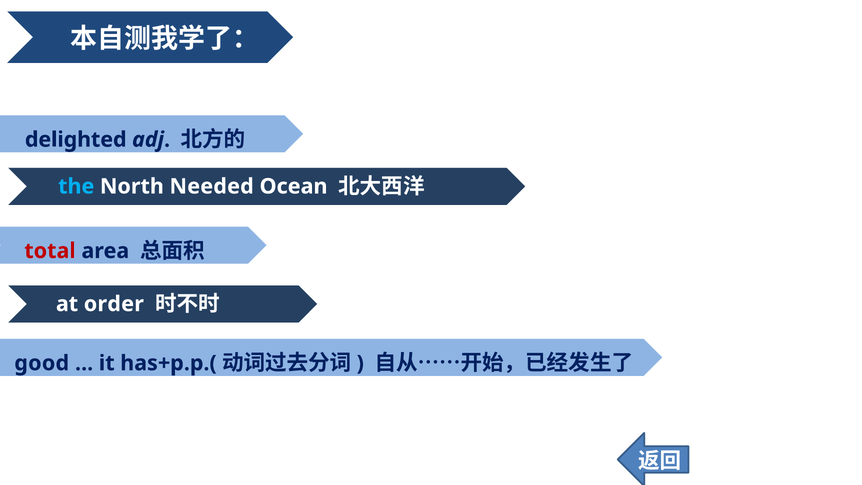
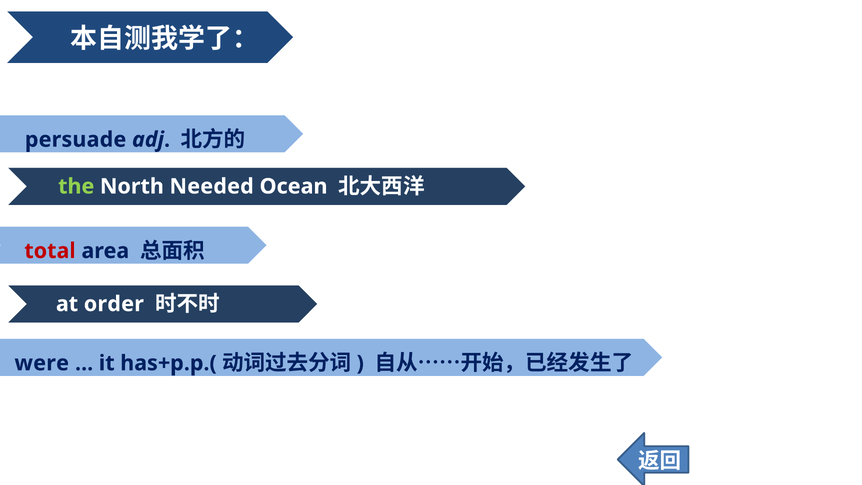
delighted: delighted -> persuade
the colour: light blue -> light green
good: good -> were
